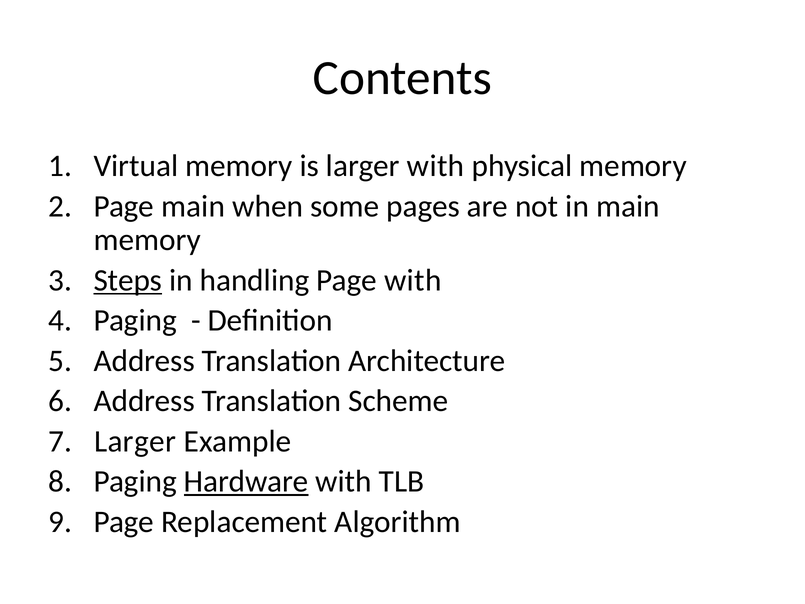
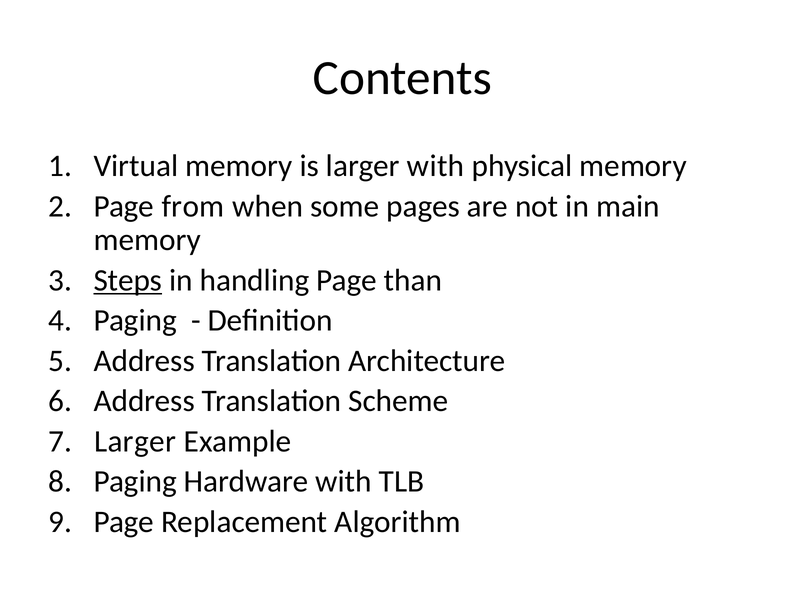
Page main: main -> from
Page with: with -> than
Hardware underline: present -> none
